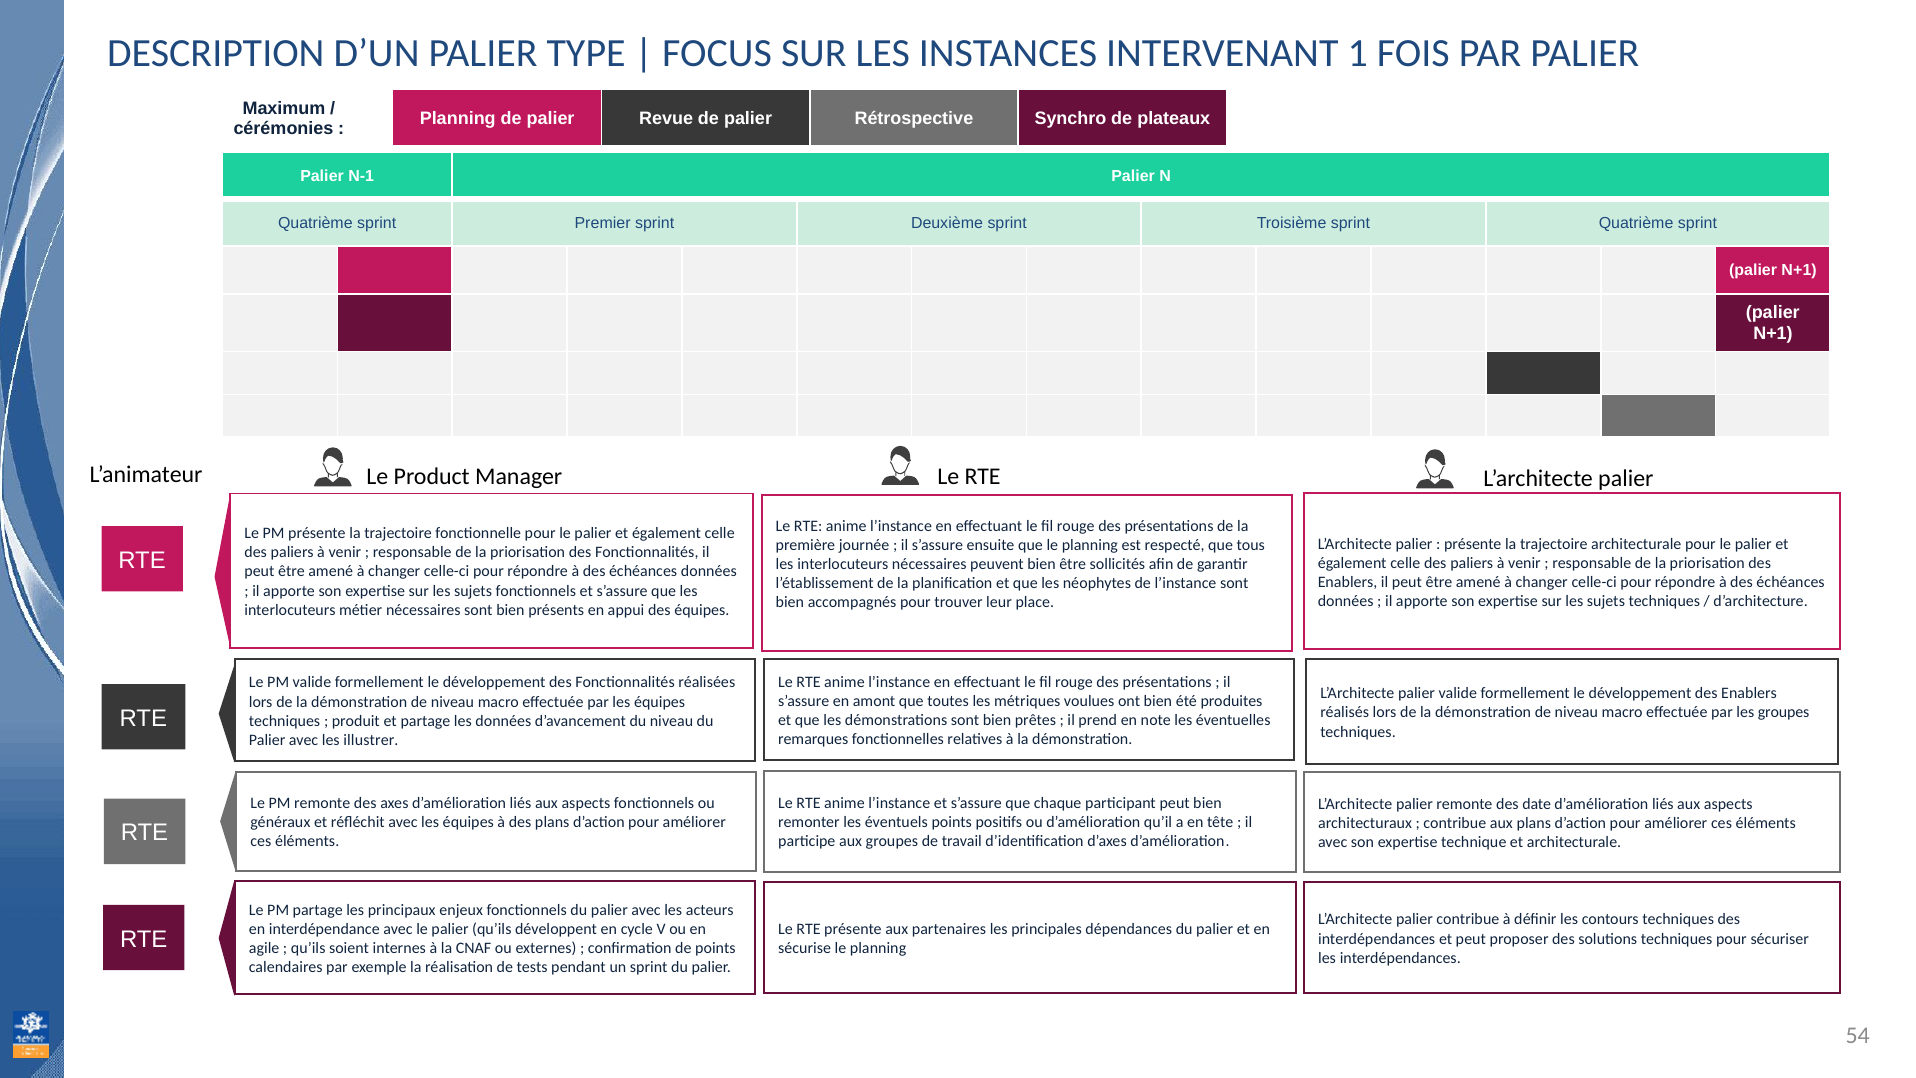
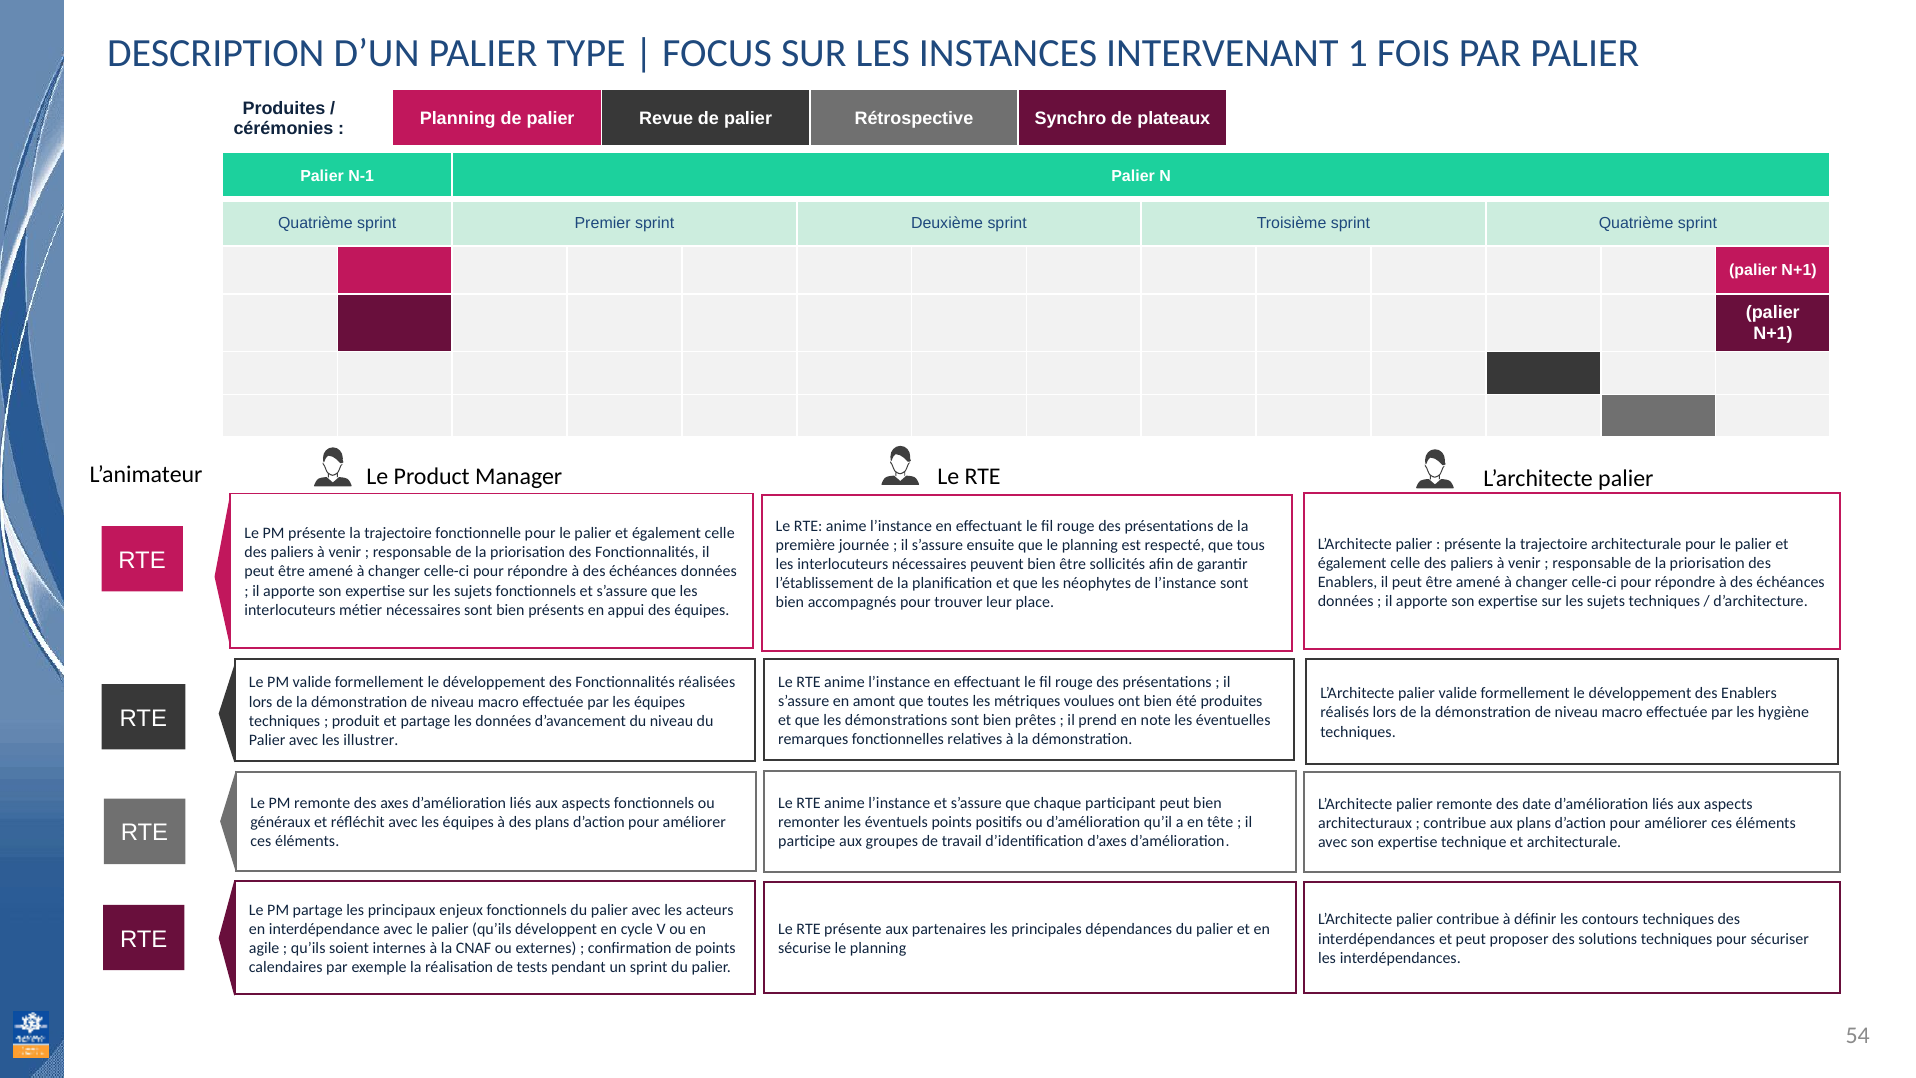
Maximum at (284, 108): Maximum -> Produites
les groupes: groupes -> hygiène
